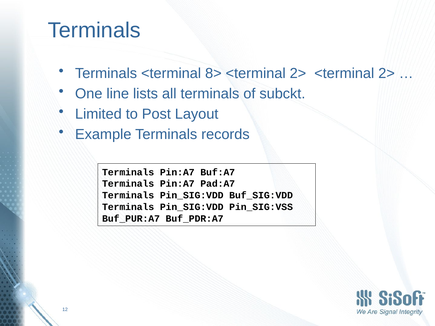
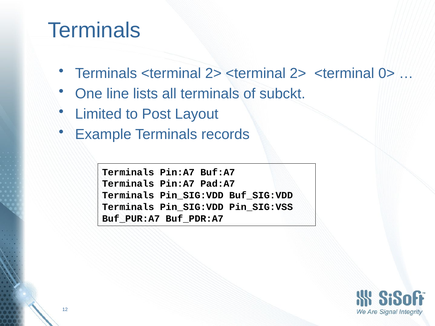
Terminals <terminal 8>: 8> -> 2>
2> <terminal 2>: 2> -> 0>
